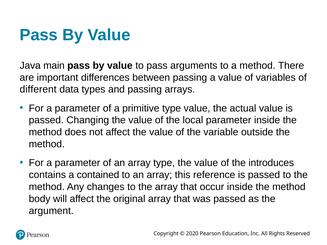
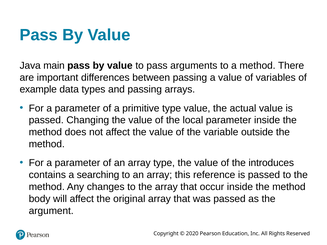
different: different -> example
contained: contained -> searching
